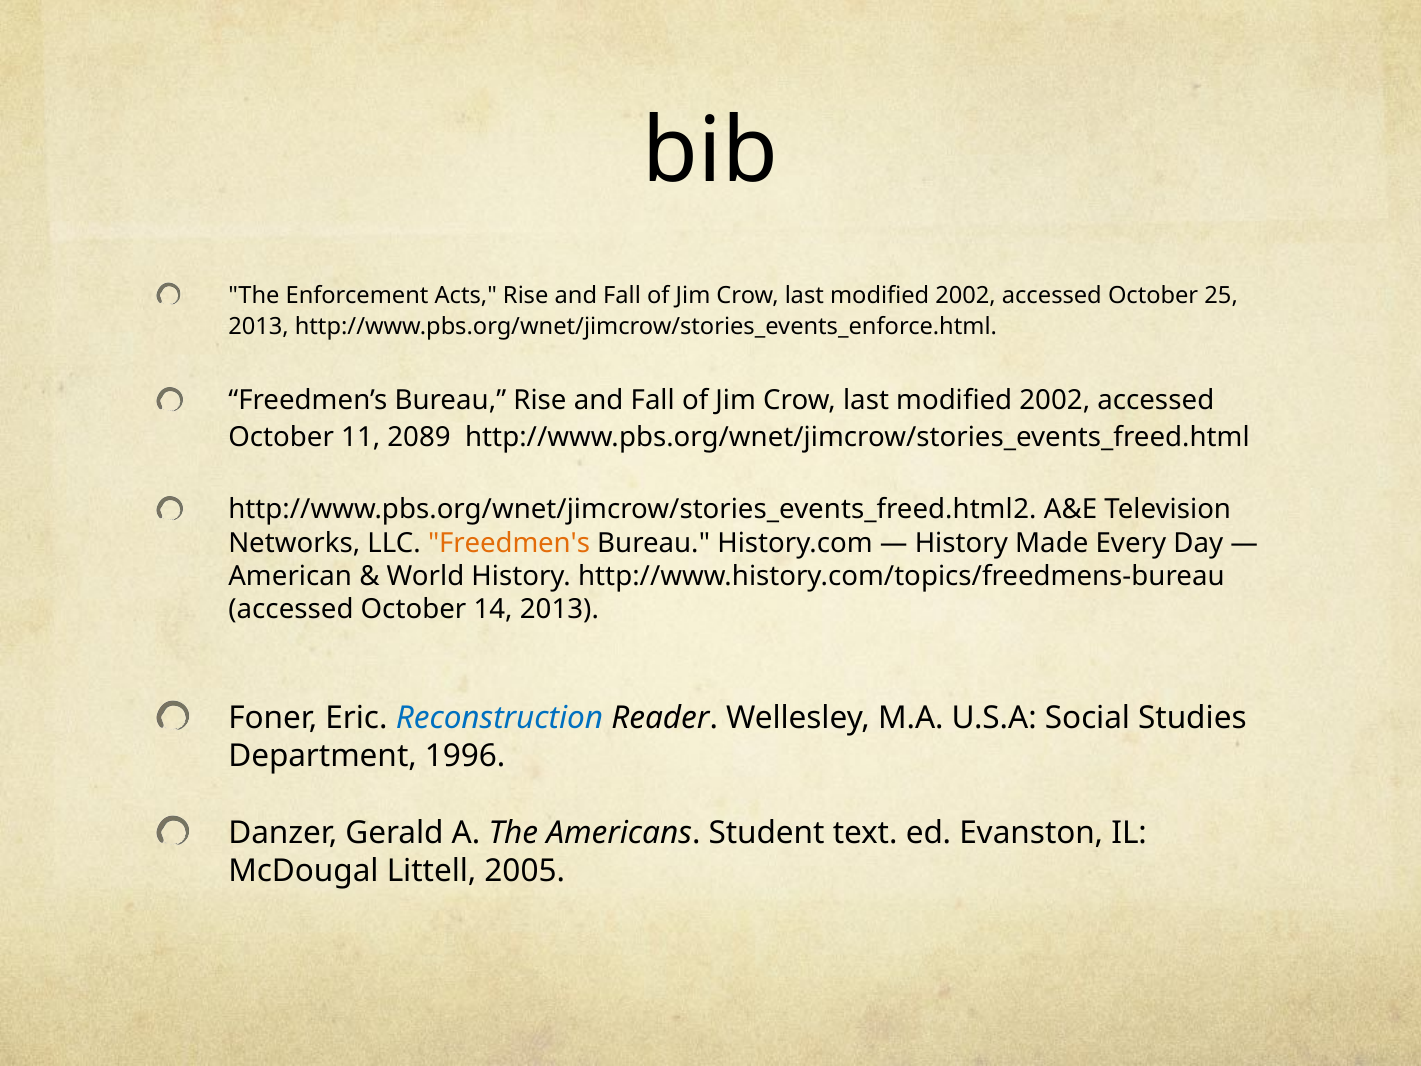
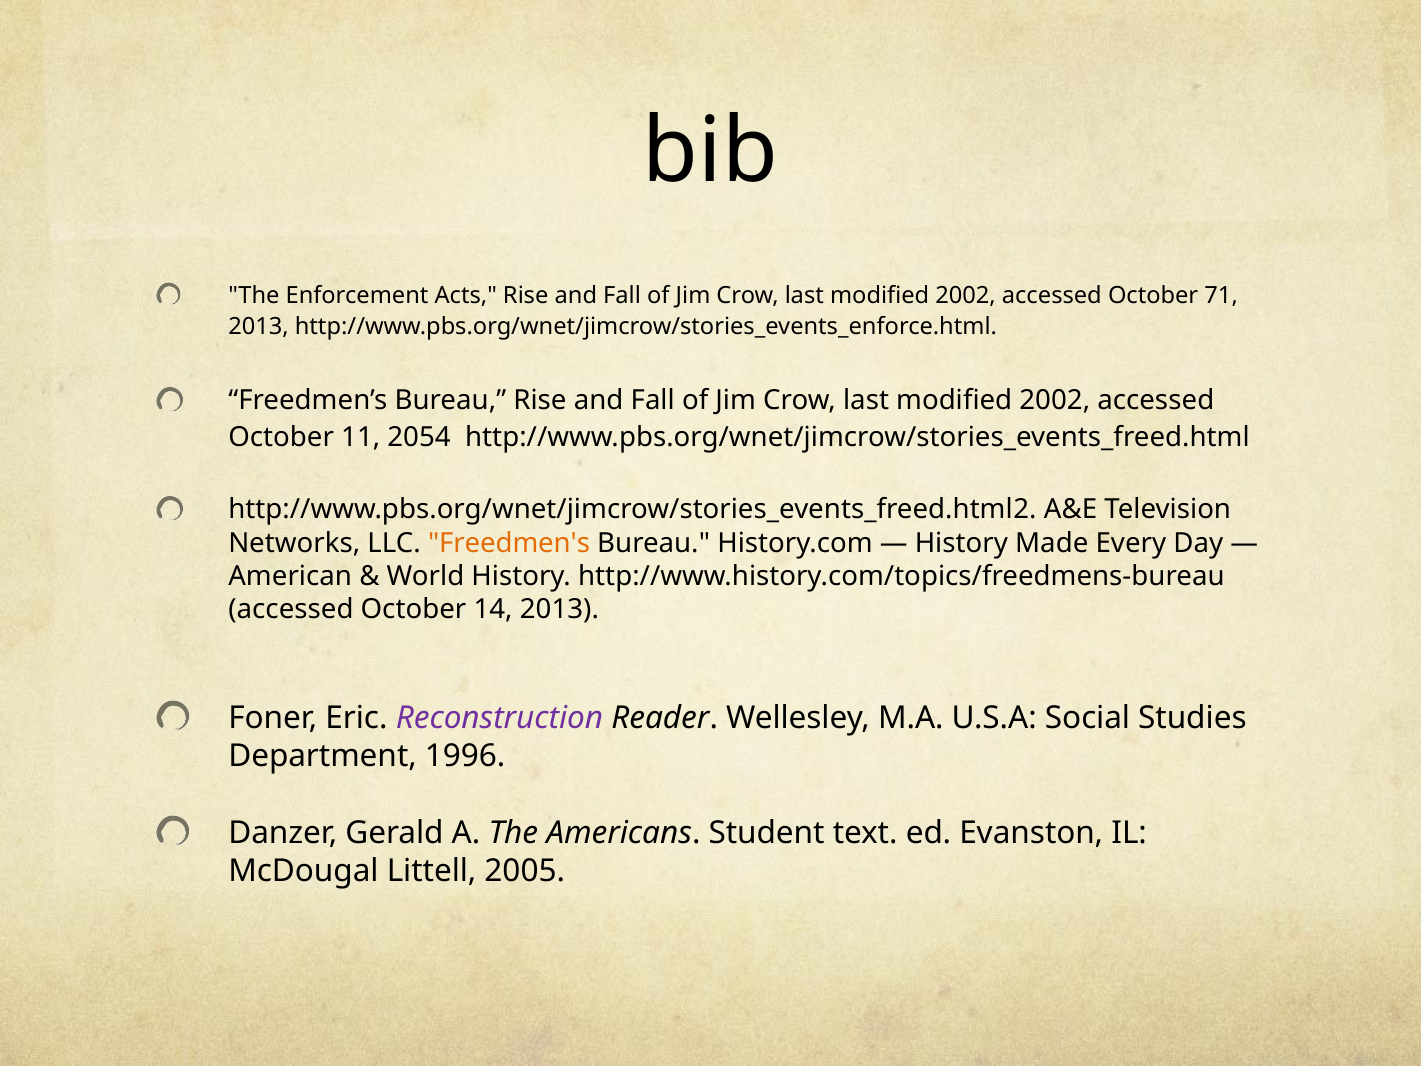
25: 25 -> 71
2089: 2089 -> 2054
Reconstruction colour: blue -> purple
